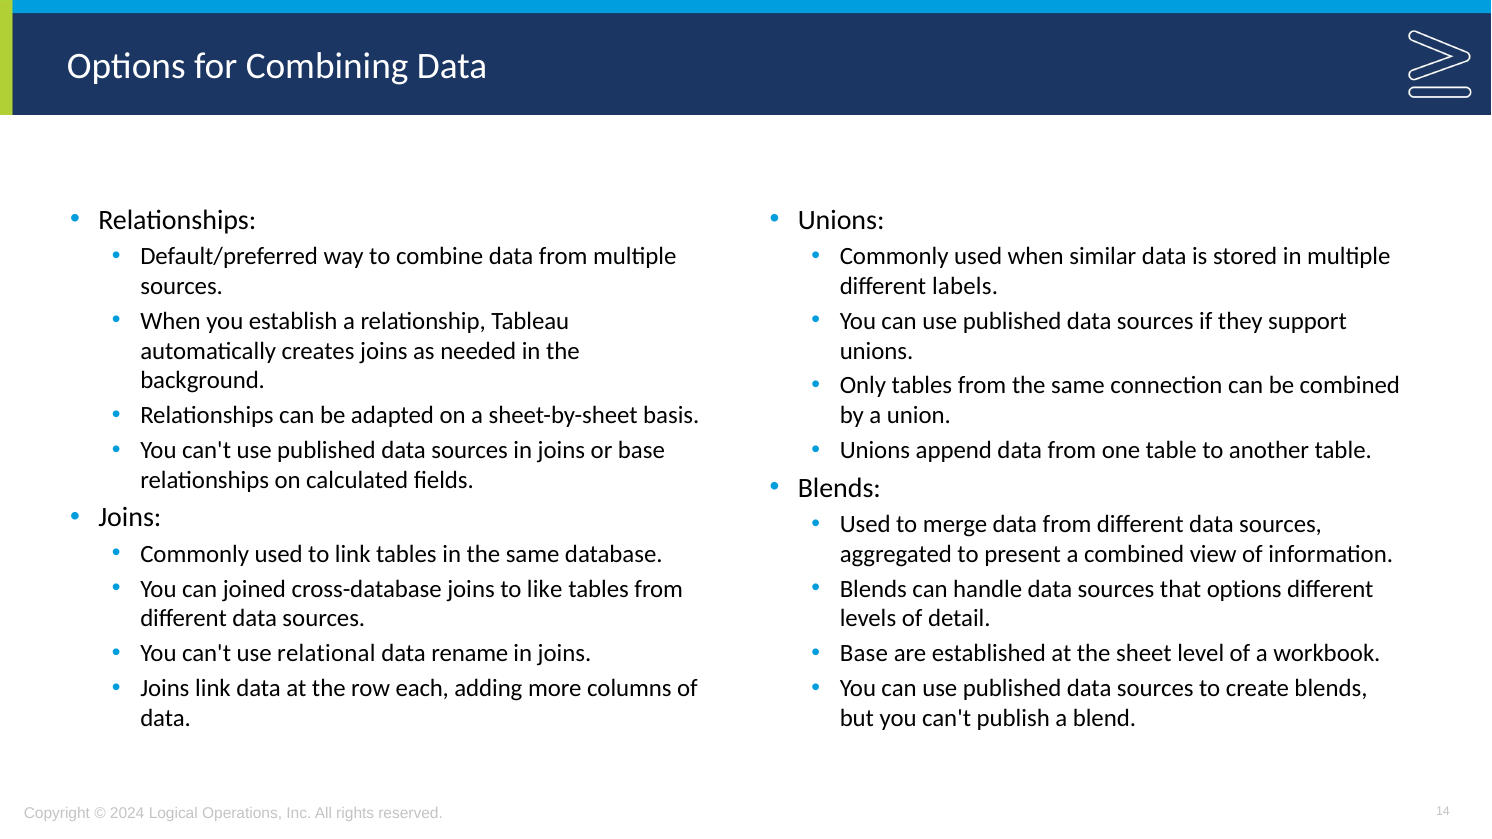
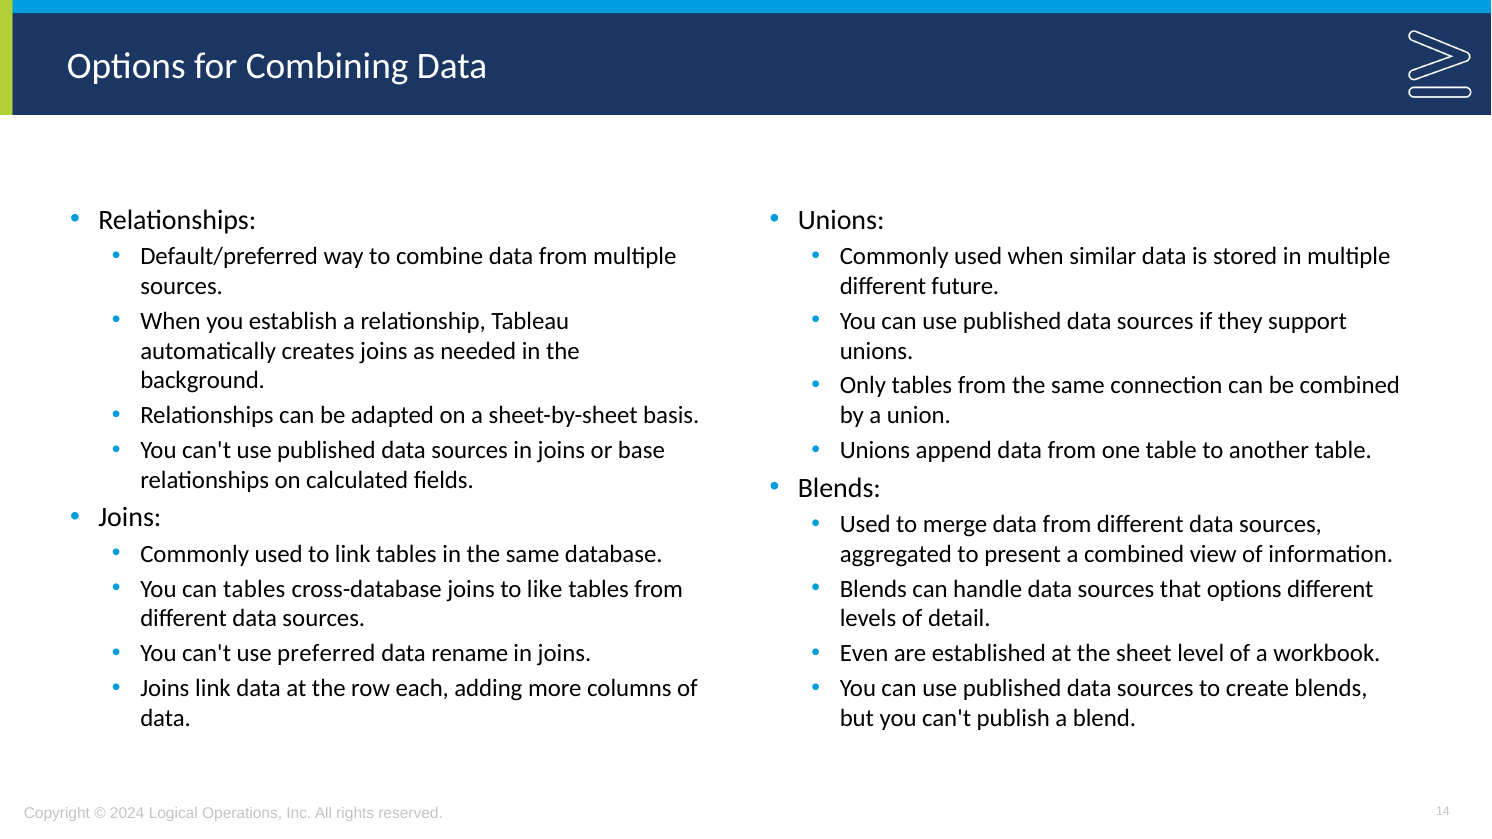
labels: labels -> future
can joined: joined -> tables
relational: relational -> preferred
Base at (864, 654): Base -> Even
